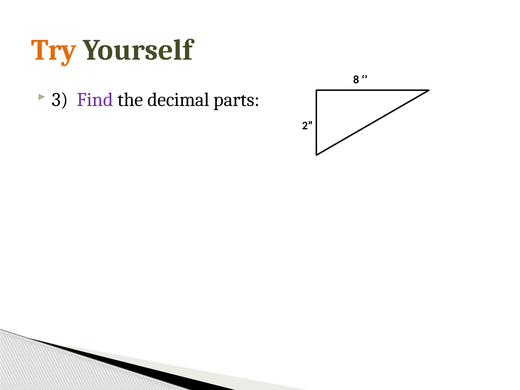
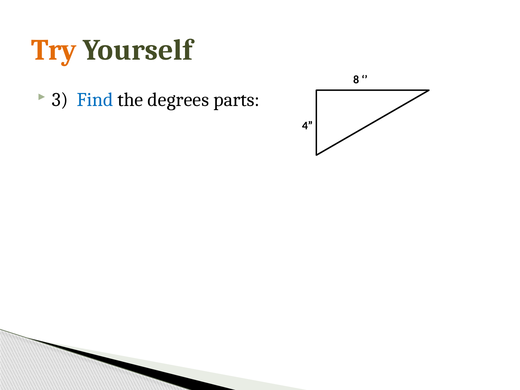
Find colour: purple -> blue
decimal: decimal -> degrees
2: 2 -> 4
